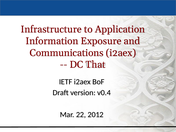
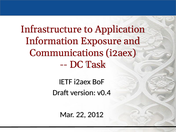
That: That -> Task
